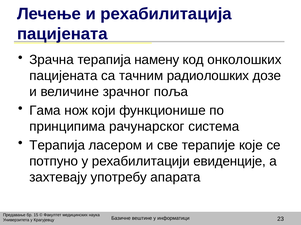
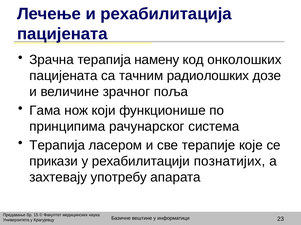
потпуно: потпуно -> прикази
евиденције: евиденције -> познатијих
